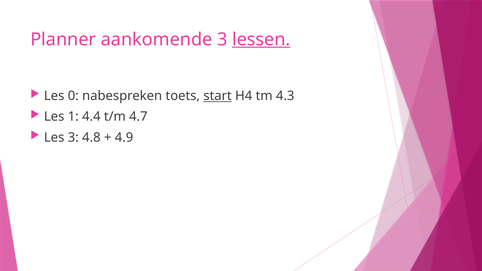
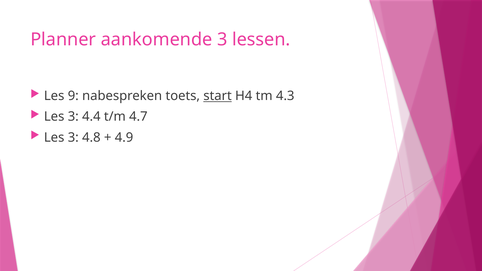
lessen underline: present -> none
0: 0 -> 9
1 at (73, 117): 1 -> 3
